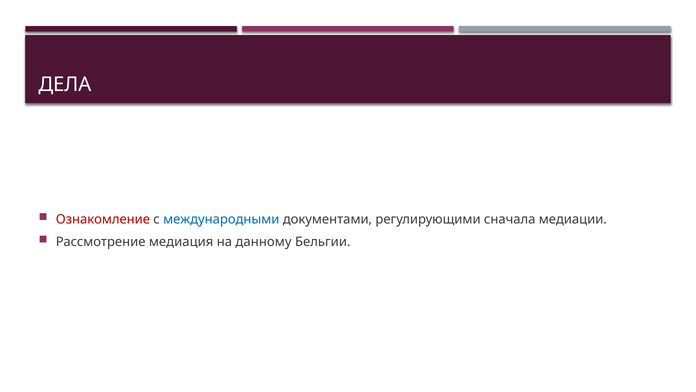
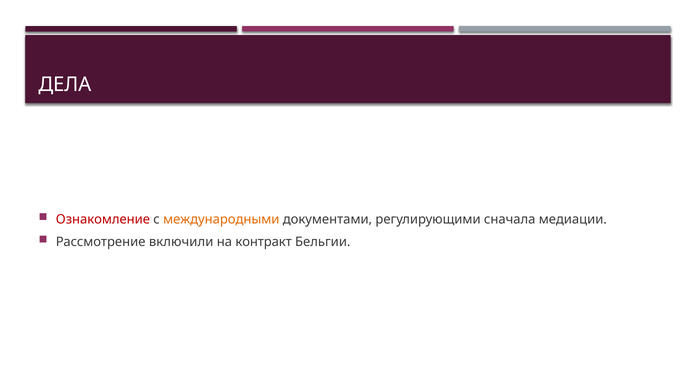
международными colour: blue -> orange
медиация: медиация -> включили
данному: данному -> контракт
